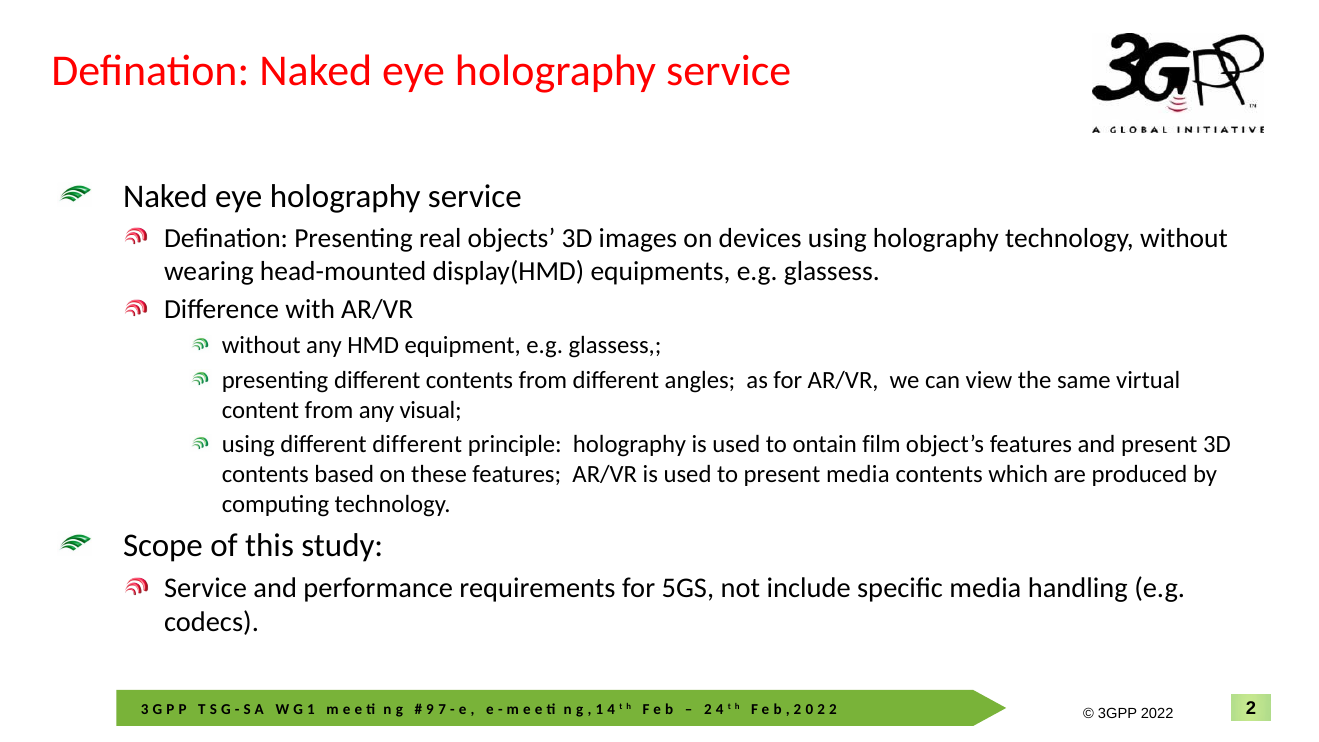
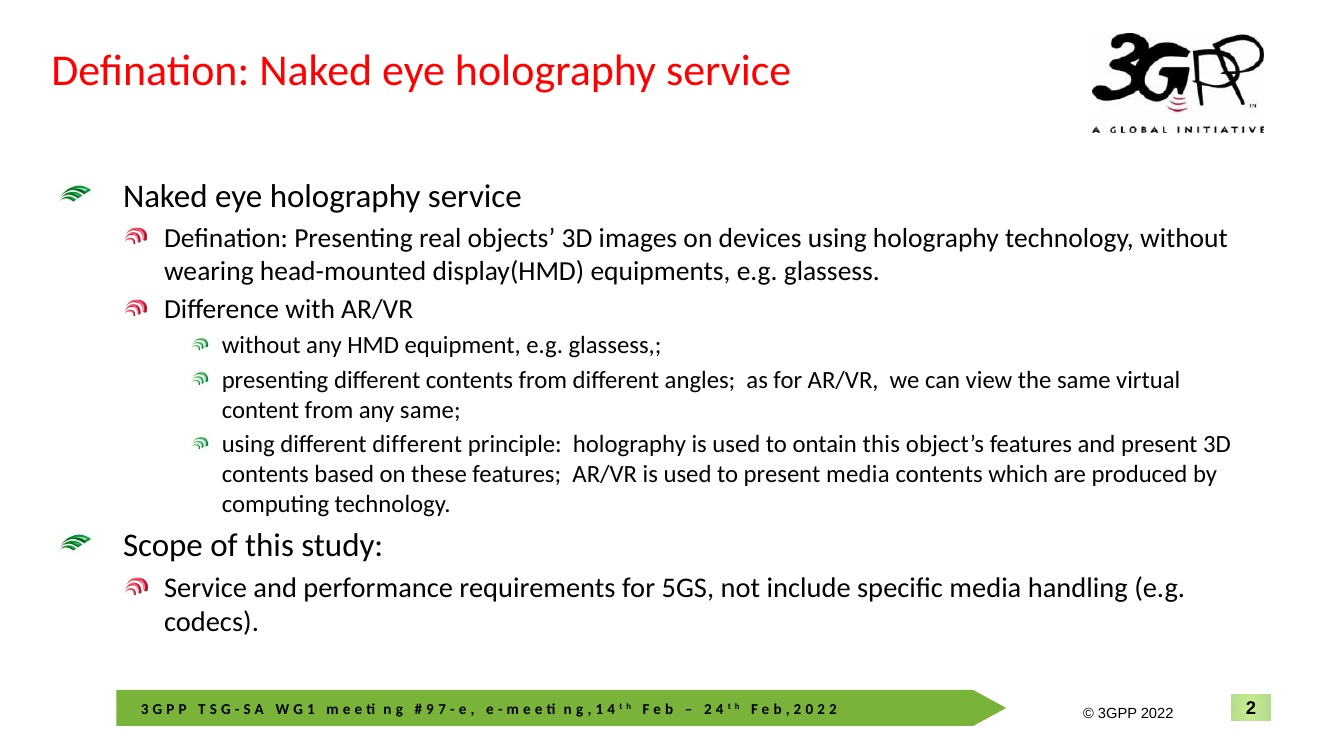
any visual: visual -> same
ontain film: film -> this
